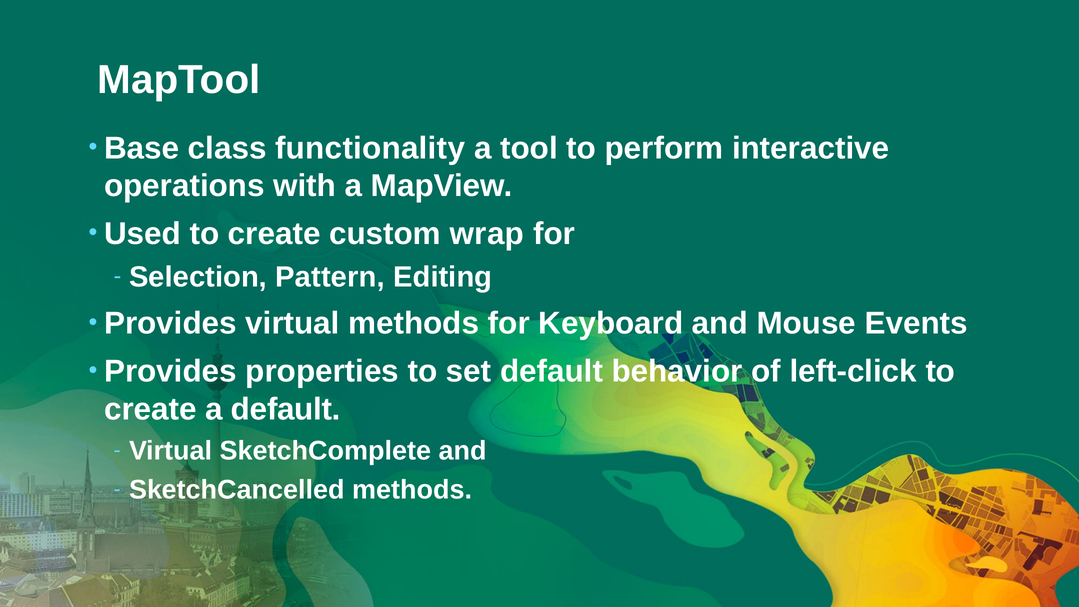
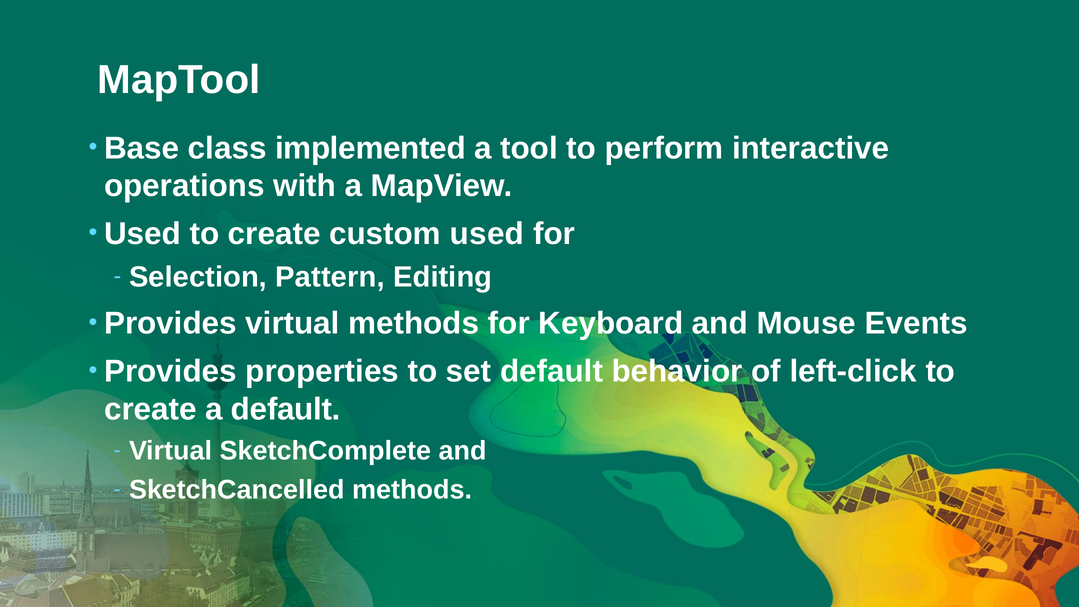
functionality: functionality -> implemented
custom wrap: wrap -> used
